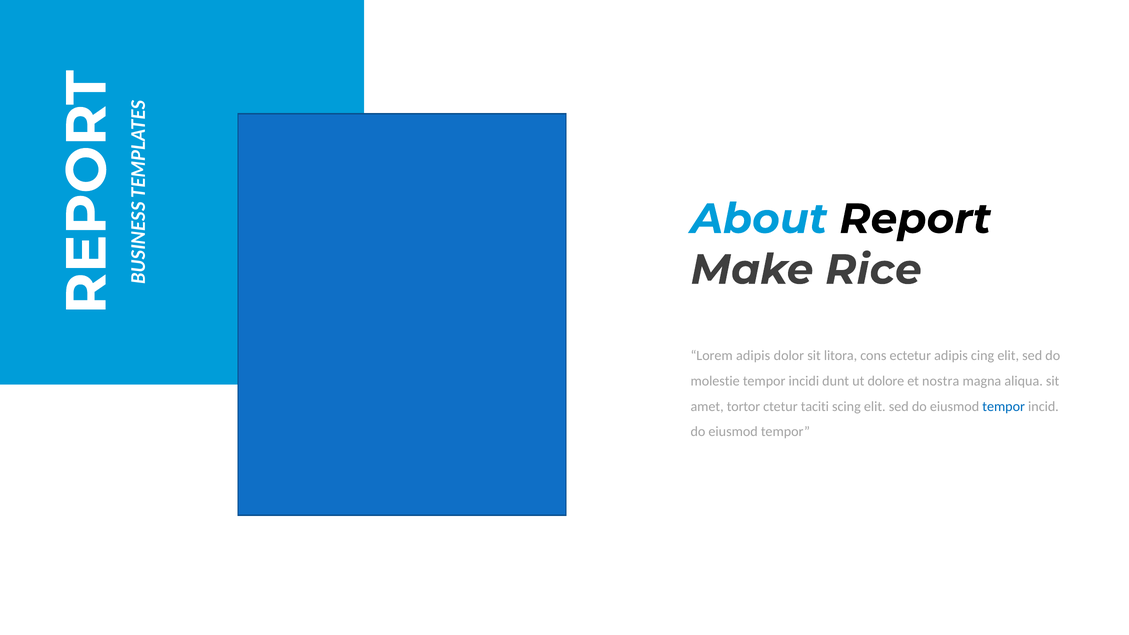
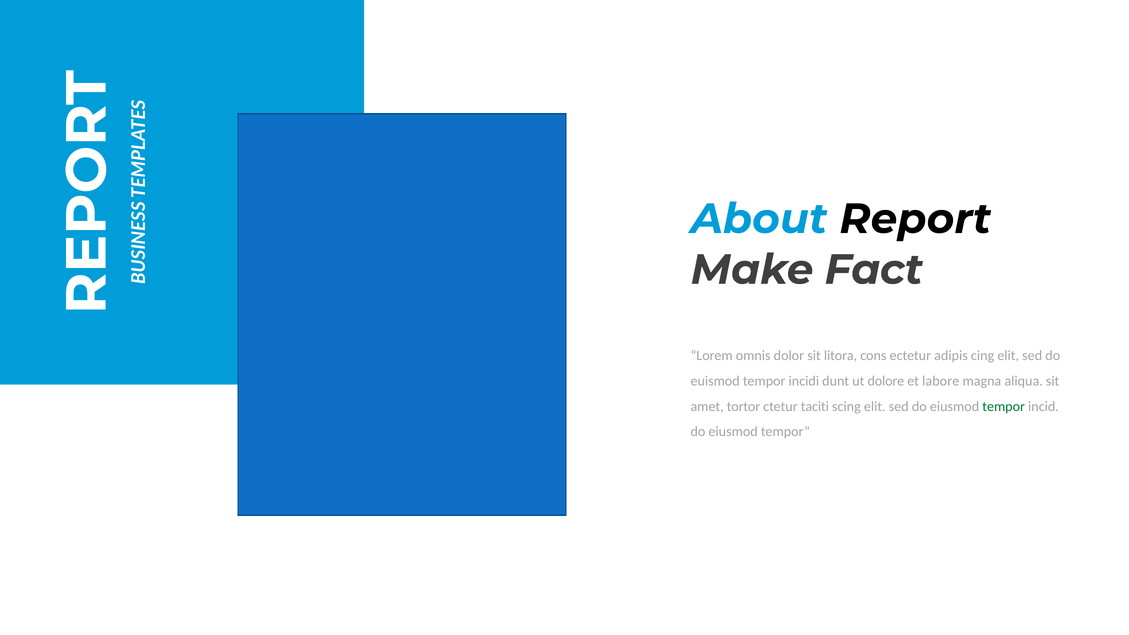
Rice: Rice -> Fact
Lorem adipis: adipis -> omnis
molestie: molestie -> euismod
nostra: nostra -> labore
tempor at (1004, 406) colour: blue -> green
